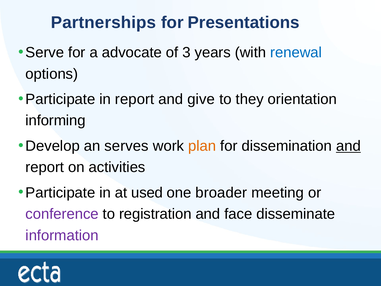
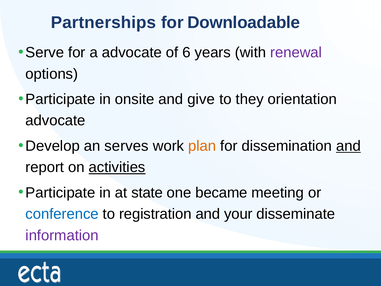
Presentations: Presentations -> Downloadable
3: 3 -> 6
renewal colour: blue -> purple
in report: report -> onsite
informing at (56, 120): informing -> advocate
activities underline: none -> present
used: used -> state
broader: broader -> became
conference colour: purple -> blue
face: face -> your
